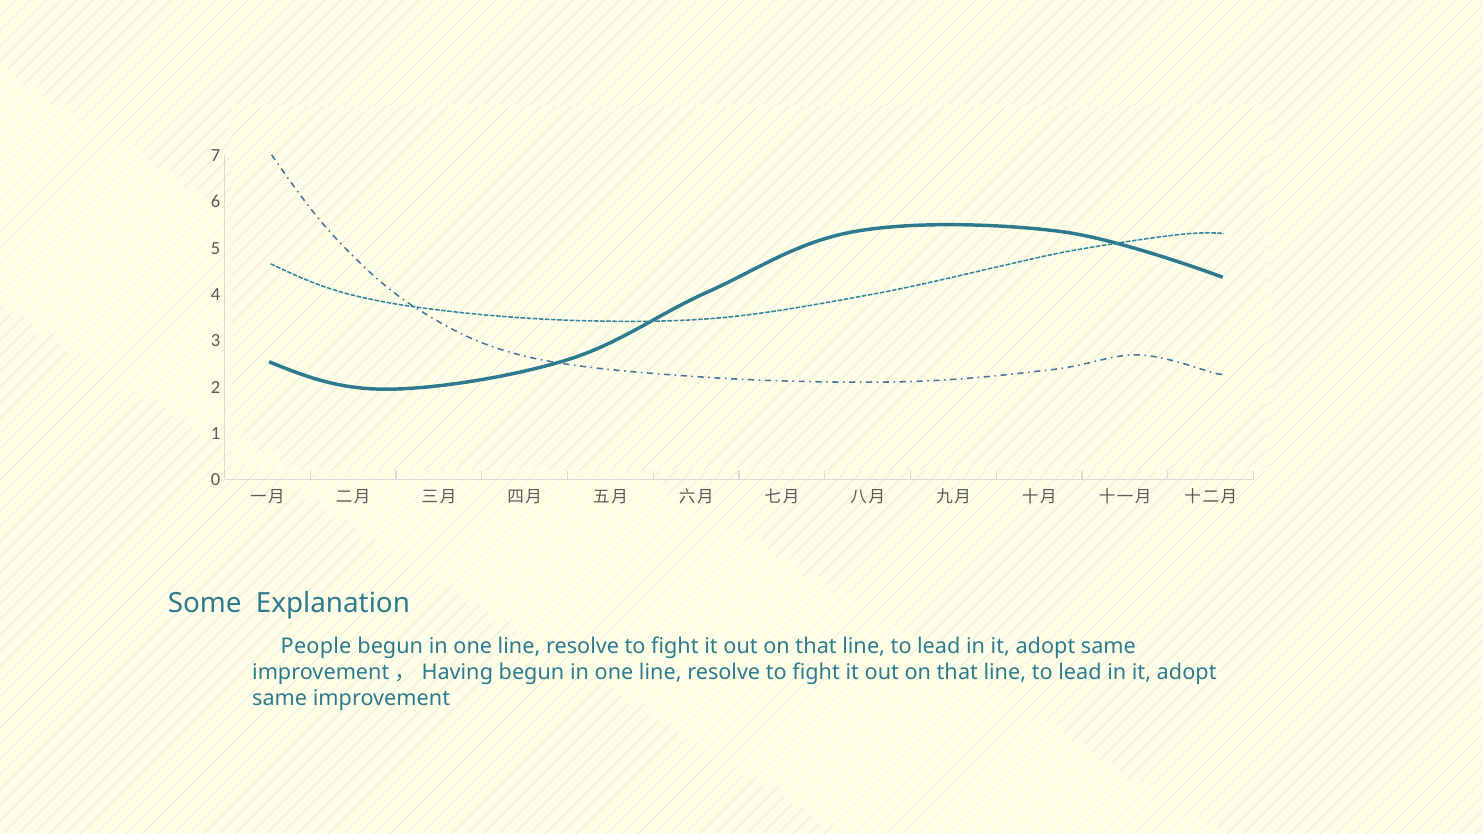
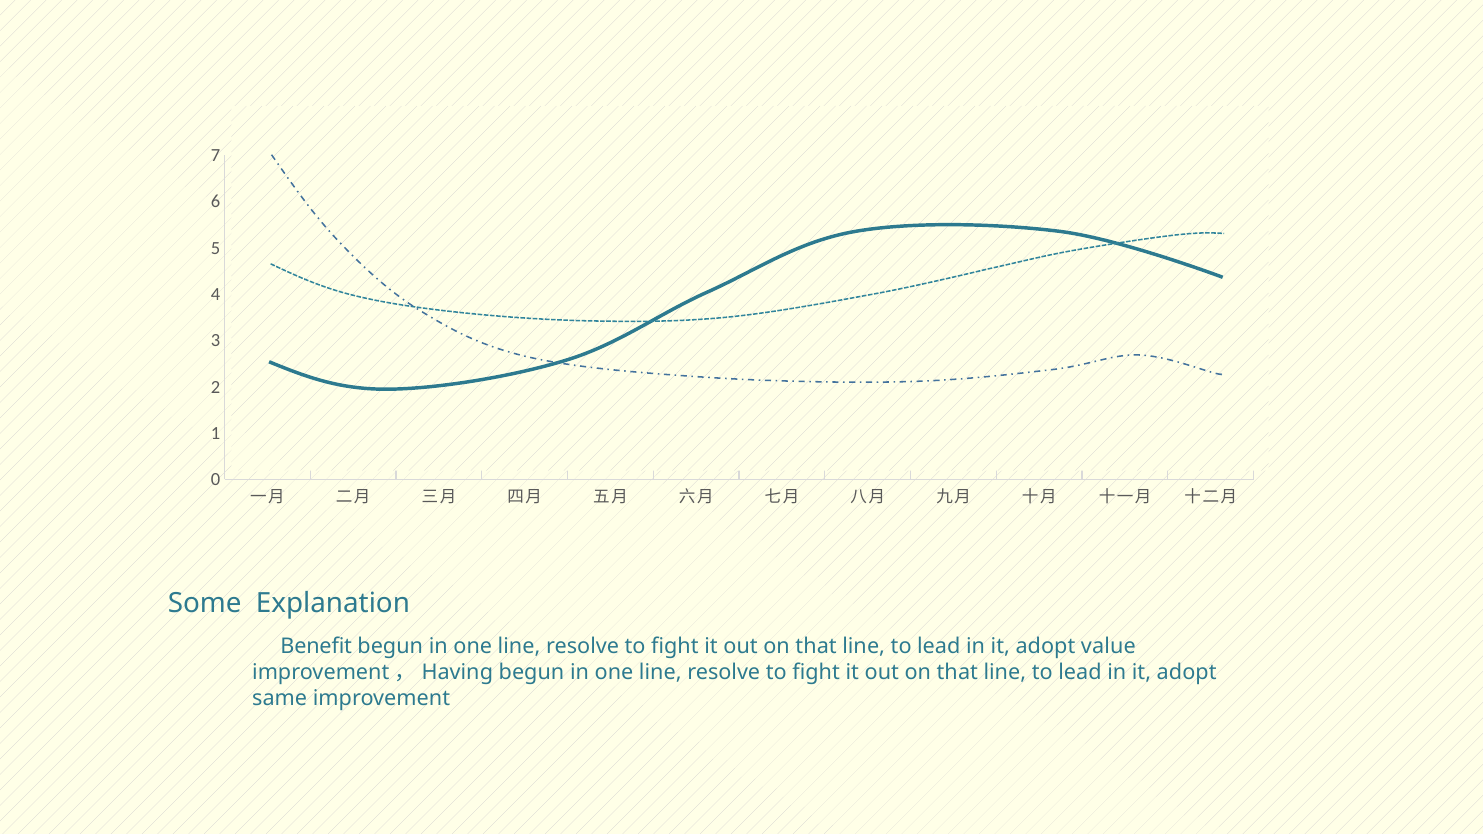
People: People -> Benefit
same at (1108, 646): same -> value
